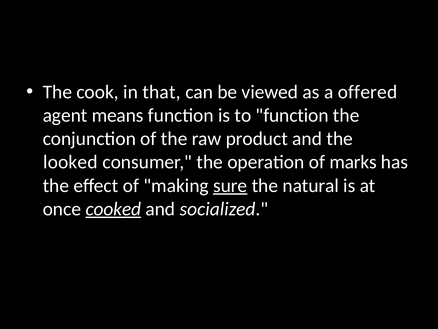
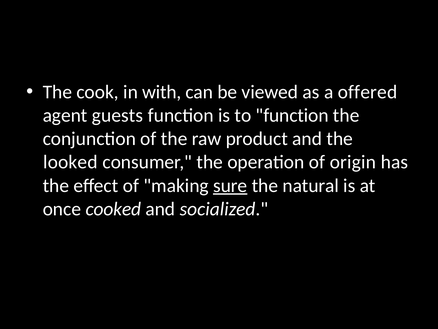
that: that -> with
means: means -> guests
marks: marks -> origin
cooked underline: present -> none
